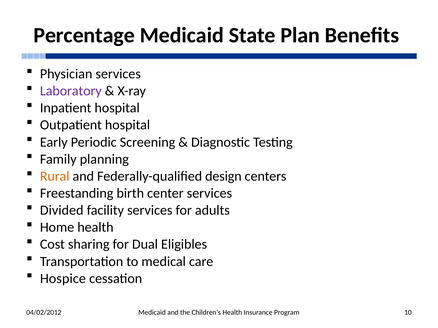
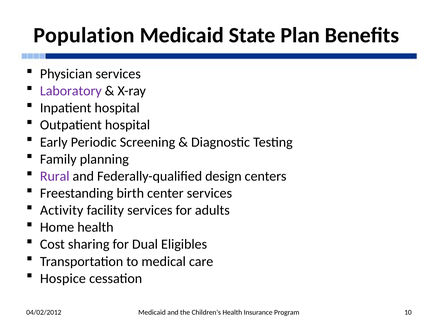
Percentage: Percentage -> Population
Rural colour: orange -> purple
Divided: Divided -> Activity
